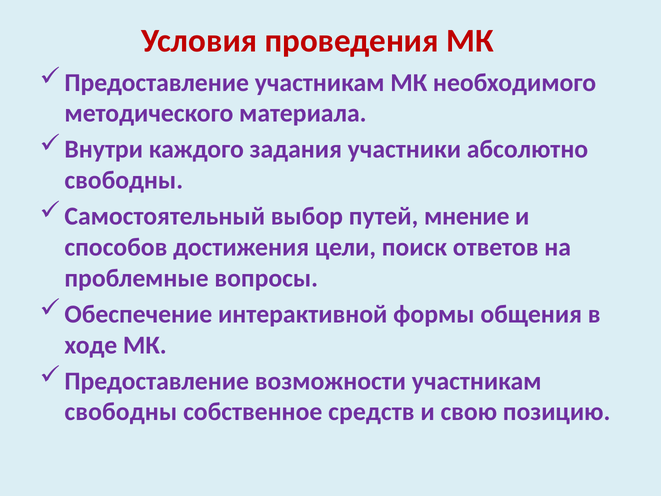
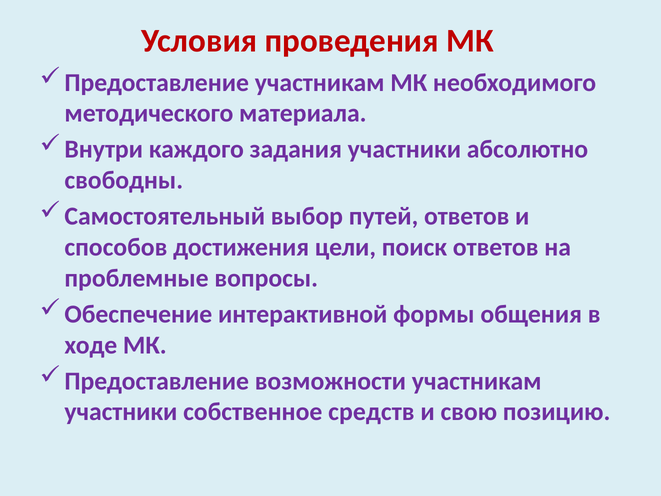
путей мнение: мнение -> ответов
свободны at (121, 412): свободны -> участники
